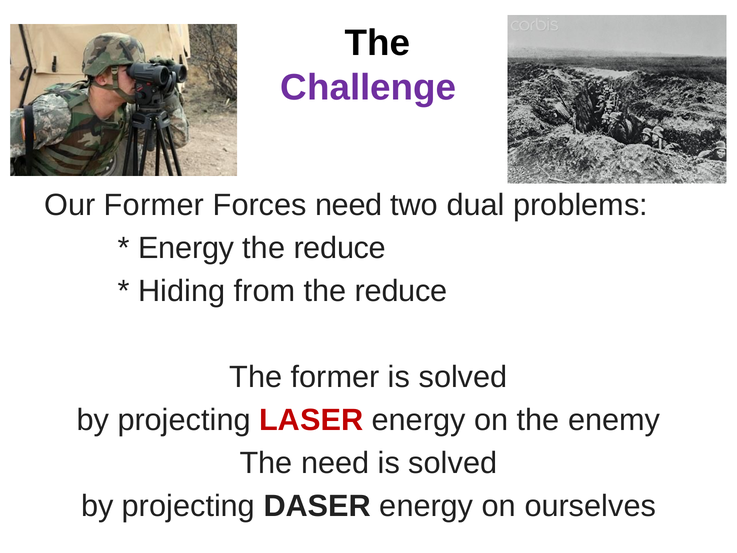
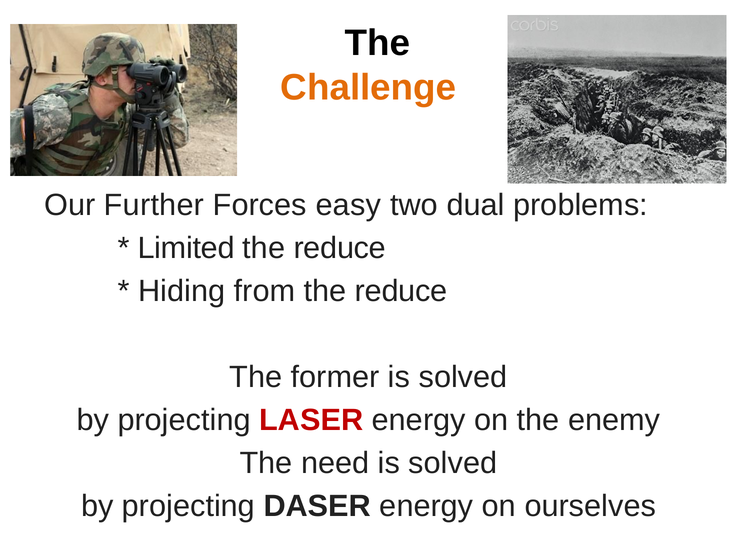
Challenge colour: purple -> orange
Our Former: Former -> Further
Forces need: need -> easy
Energy at (186, 248): Energy -> Limited
